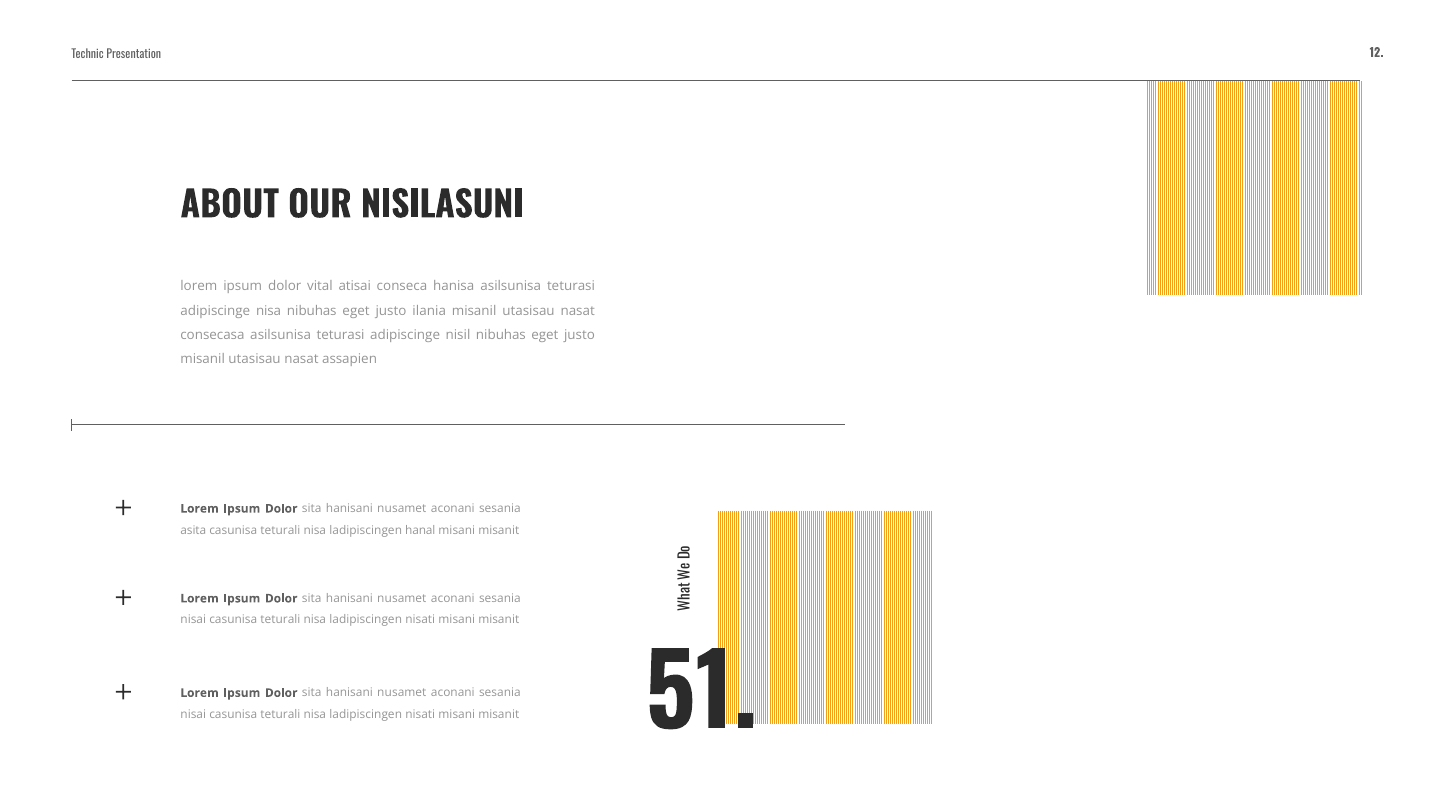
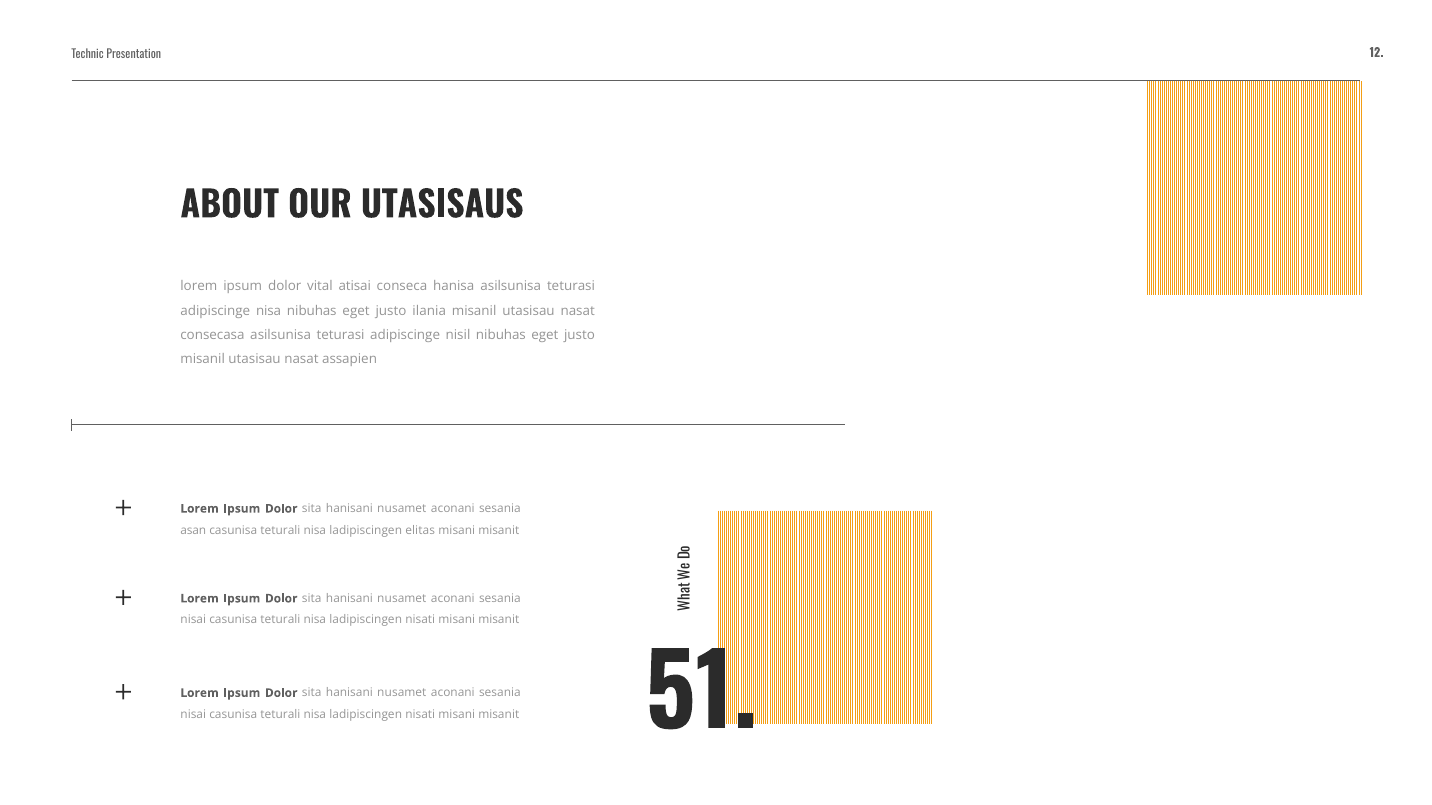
NISILASUNI: NISILASUNI -> UTASISAUS
asita: asita -> asan
hanal: hanal -> elitas
